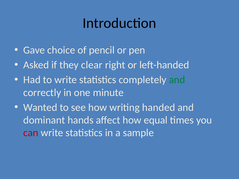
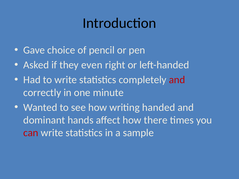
clear: clear -> even
and at (177, 80) colour: green -> red
equal: equal -> there
